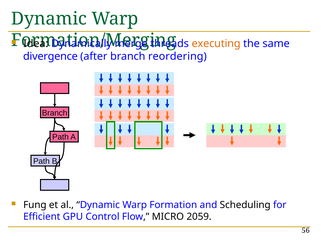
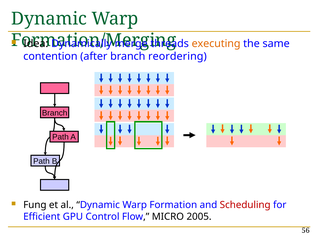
divergence: divergence -> contention
Scheduling colour: black -> red
2059: 2059 -> 2005
